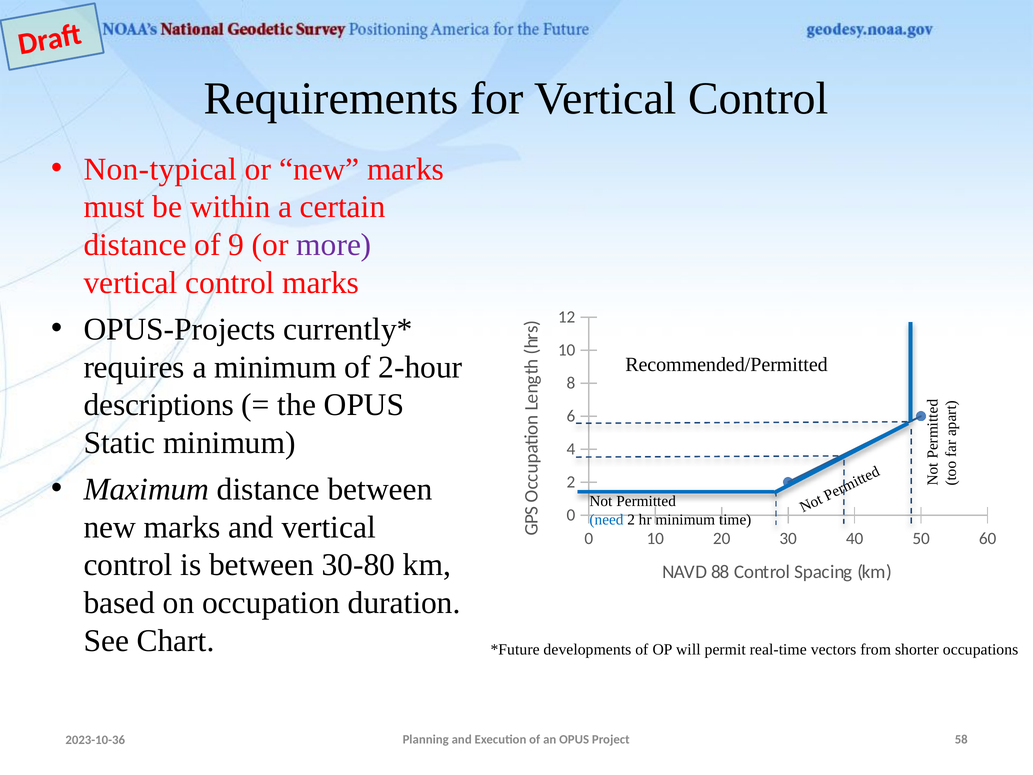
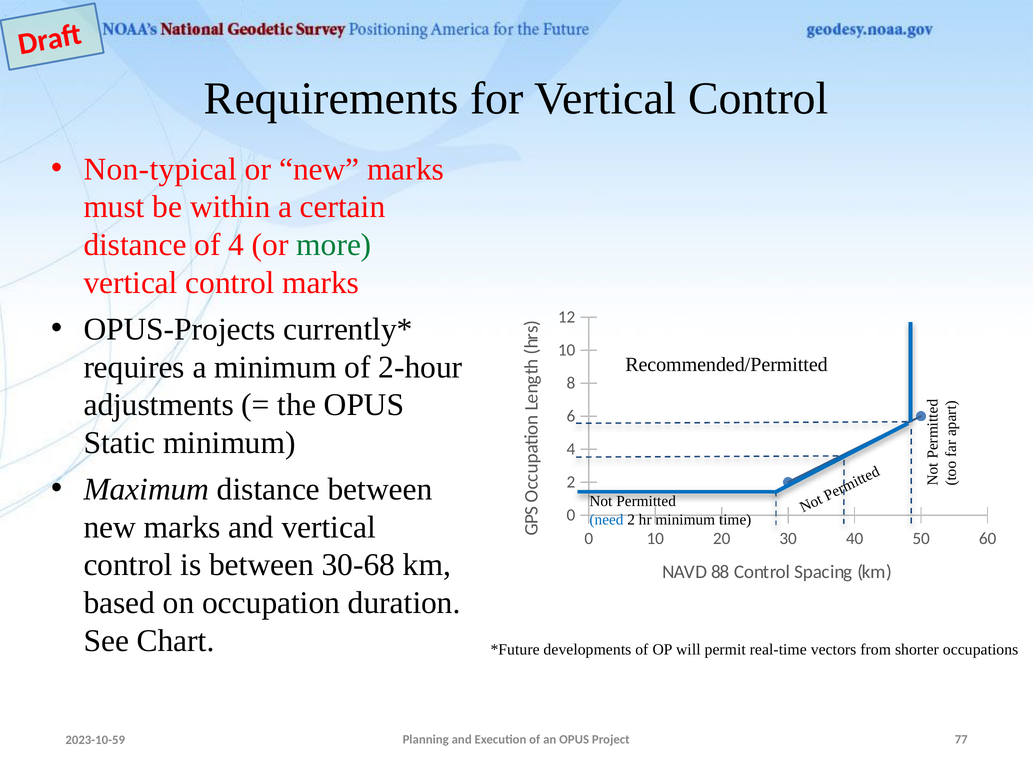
of 9: 9 -> 4
more colour: purple -> green
descriptions: descriptions -> adjustments
30-80: 30-80 -> 30-68
2023-10-36: 2023-10-36 -> 2023-10-59
58: 58 -> 77
